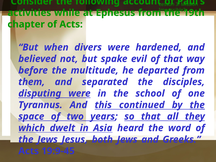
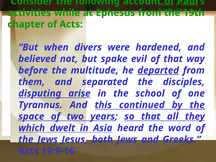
departed underline: none -> present
disputing were: were -> arise
19:9-45: 19:9-45 -> 19:9-16
